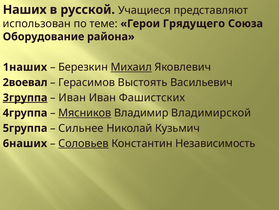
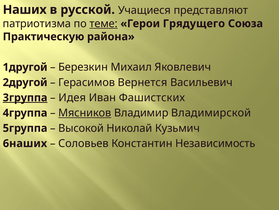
использован: использован -> патриотизма
теме underline: none -> present
Оборудование: Оборудование -> Практическую
1наших: 1наших -> 1другой
Михаил underline: present -> none
2воевал: 2воевал -> 2другой
Выстоять: Выстоять -> Вернется
Иван at (72, 97): Иван -> Идея
Сильнее: Сильнее -> Высокой
Соловьев underline: present -> none
